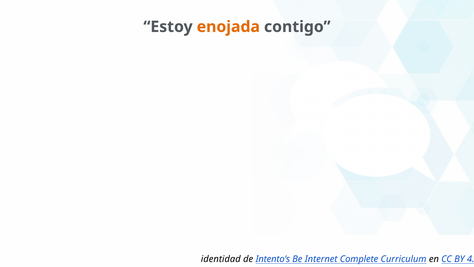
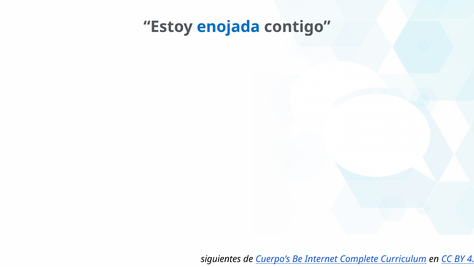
enojada colour: orange -> blue
identidad: identidad -> siguientes
Intento’s: Intento’s -> Cuerpo’s
